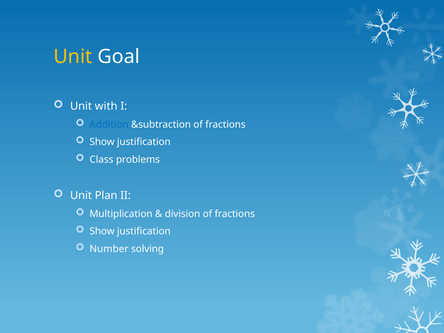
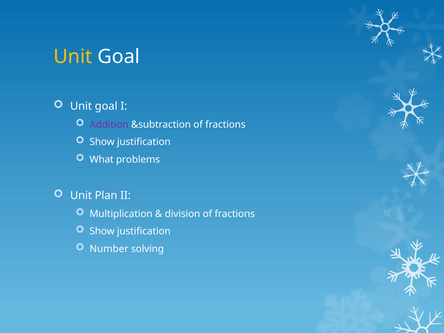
with at (106, 106): with -> goal
Addition colour: blue -> purple
Class: Class -> What
